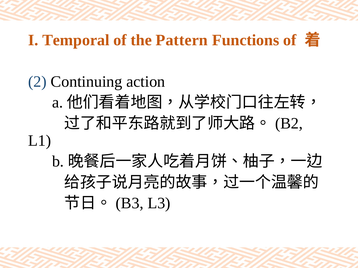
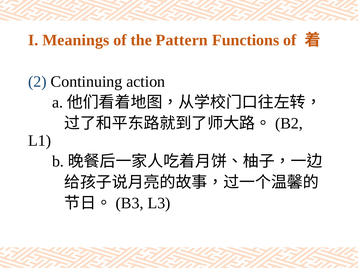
Temporal: Temporal -> Meanings
